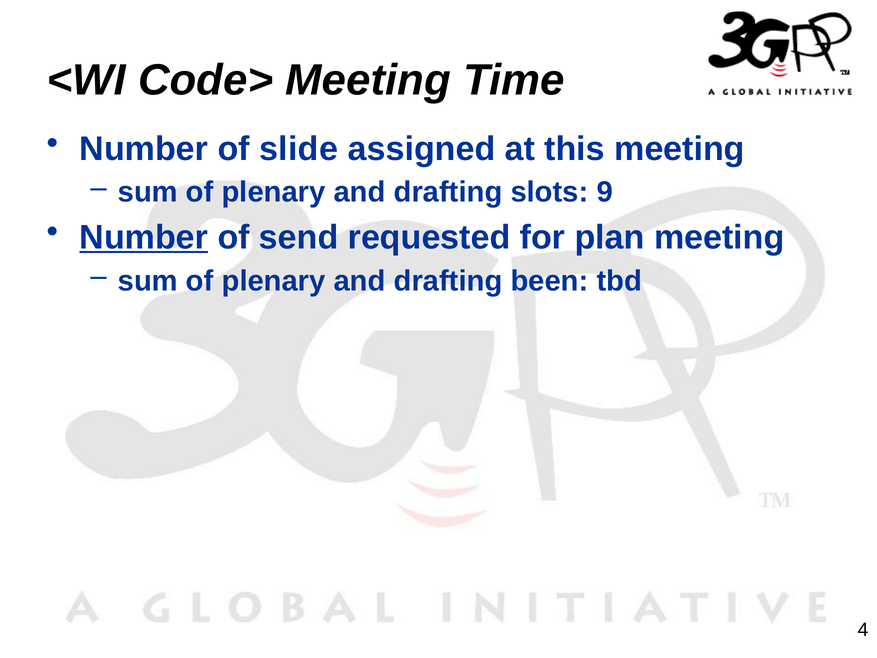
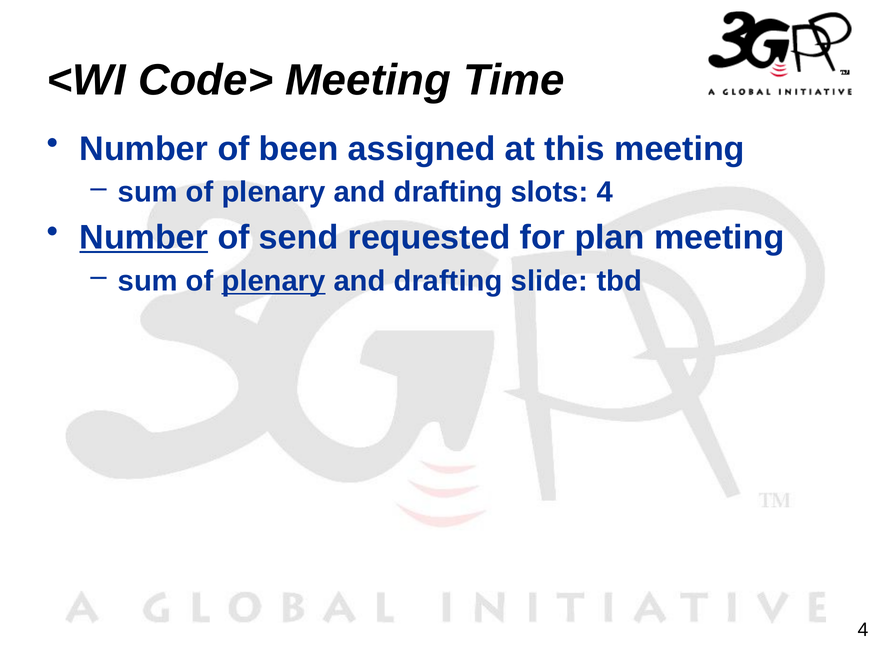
slide: slide -> been
slots 9: 9 -> 4
plenary at (274, 281) underline: none -> present
been: been -> slide
